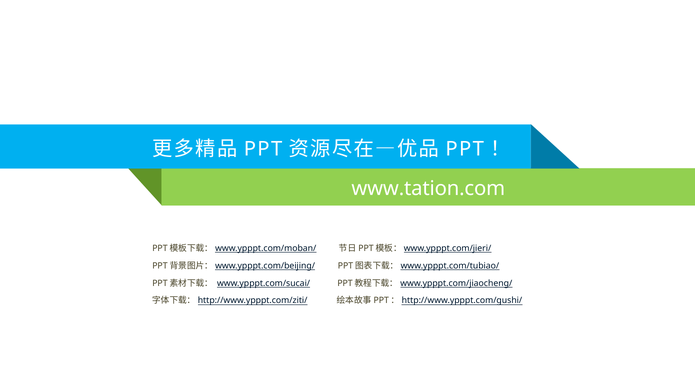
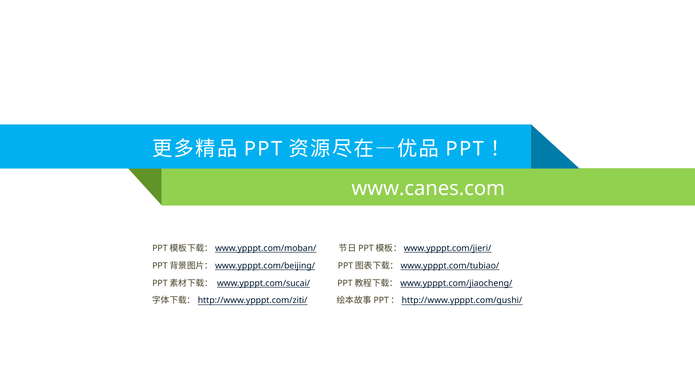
www.tation.com: www.tation.com -> www.canes.com
